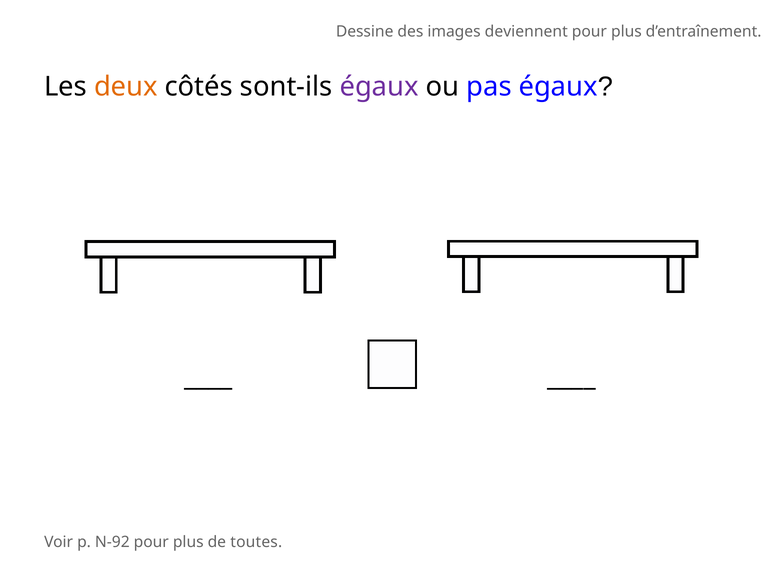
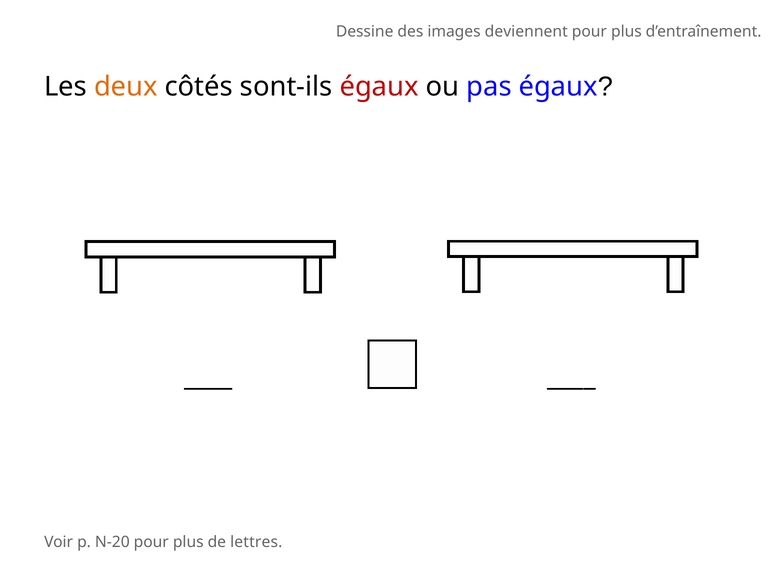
égaux at (379, 86) colour: purple -> red
N-92: N-92 -> N-20
toutes: toutes -> lettres
